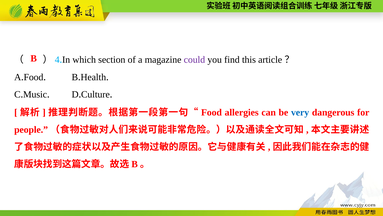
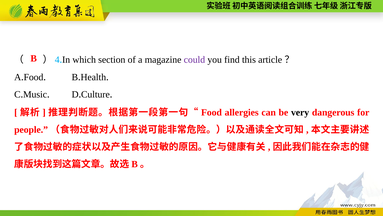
very colour: blue -> black
